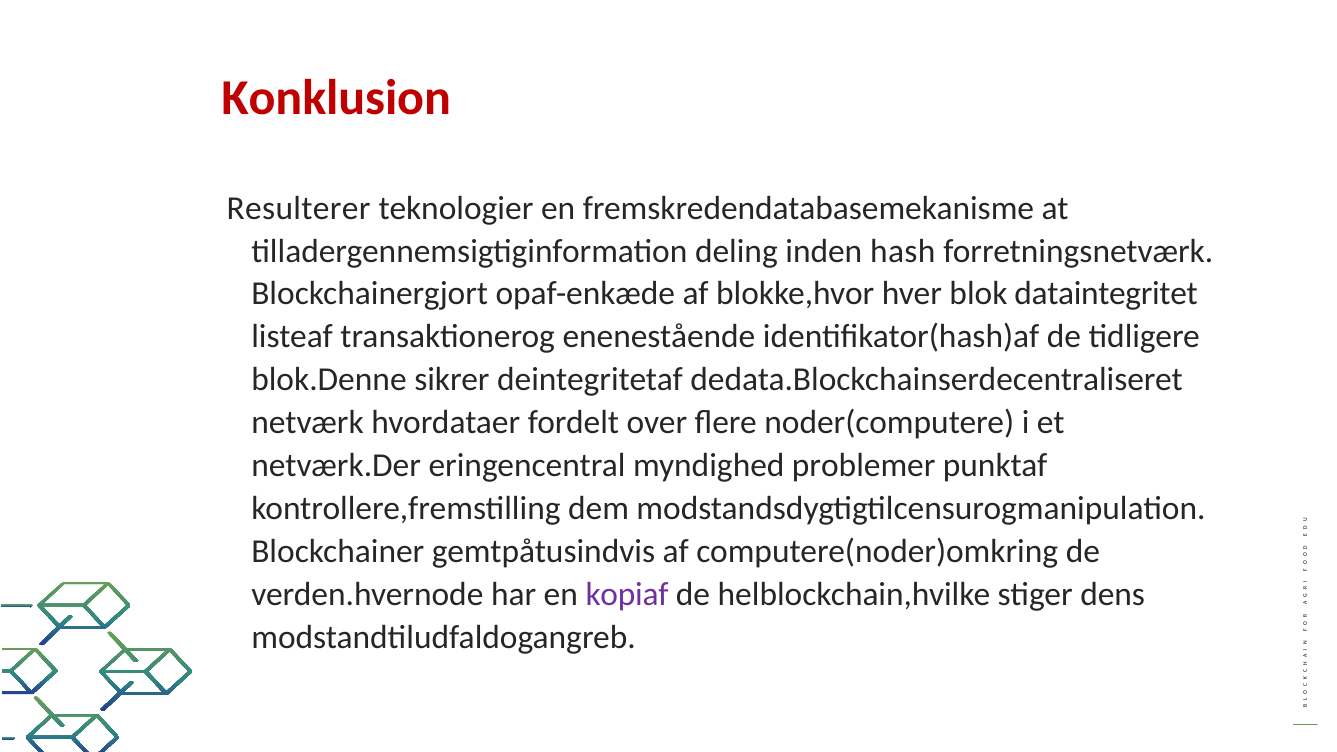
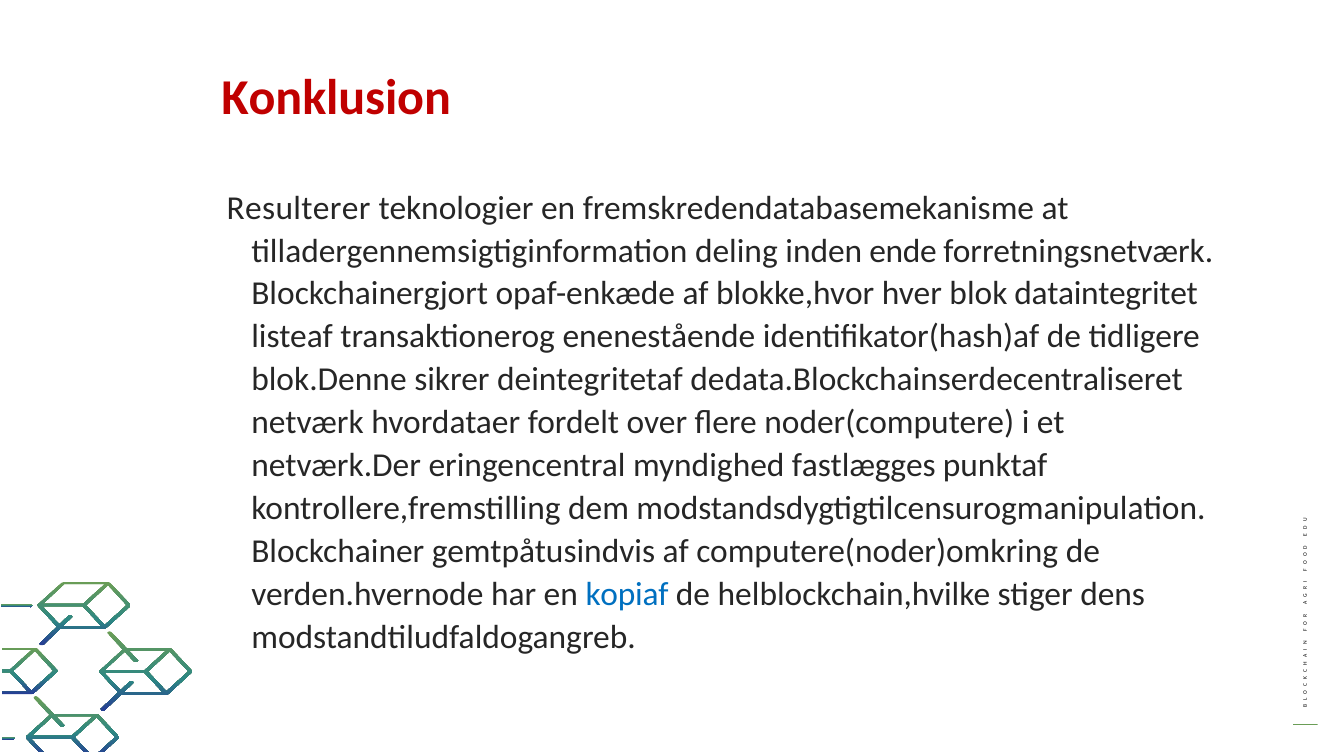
hash: hash -> ende
problemer: problemer -> fastlægges
kopiaf colour: purple -> blue
